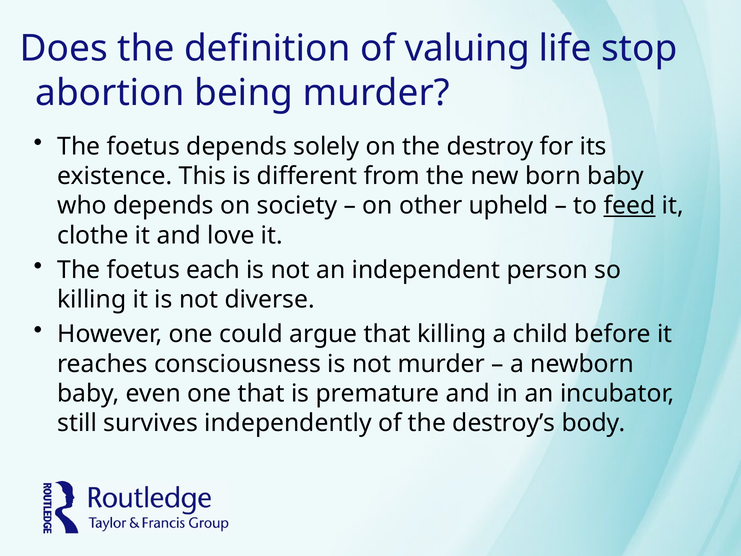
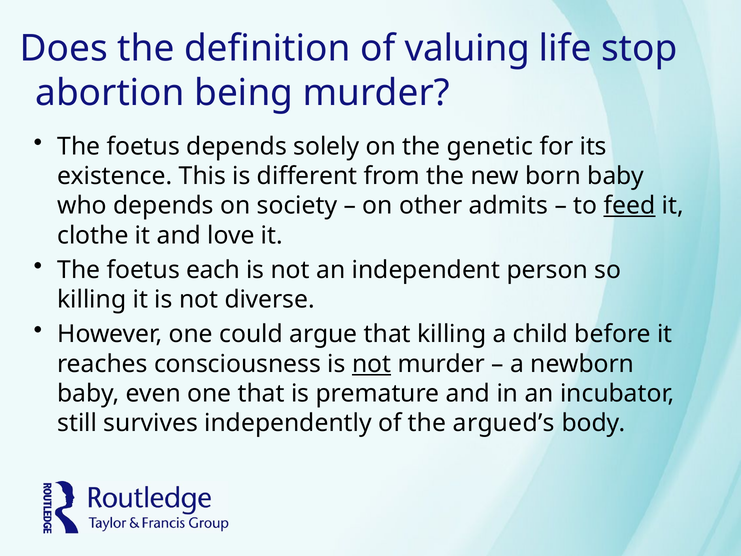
destroy: destroy -> genetic
upheld: upheld -> admits
not at (372, 364) underline: none -> present
destroy’s: destroy’s -> argued’s
